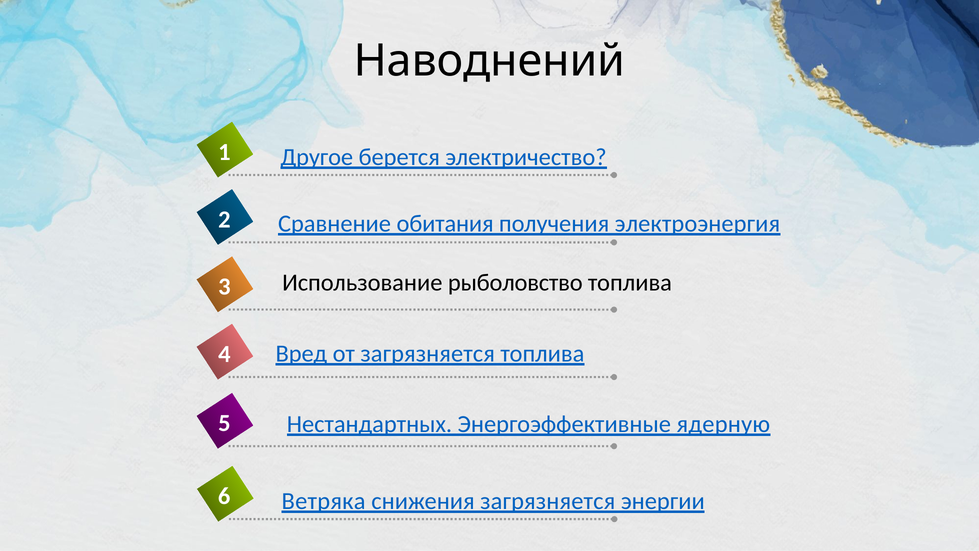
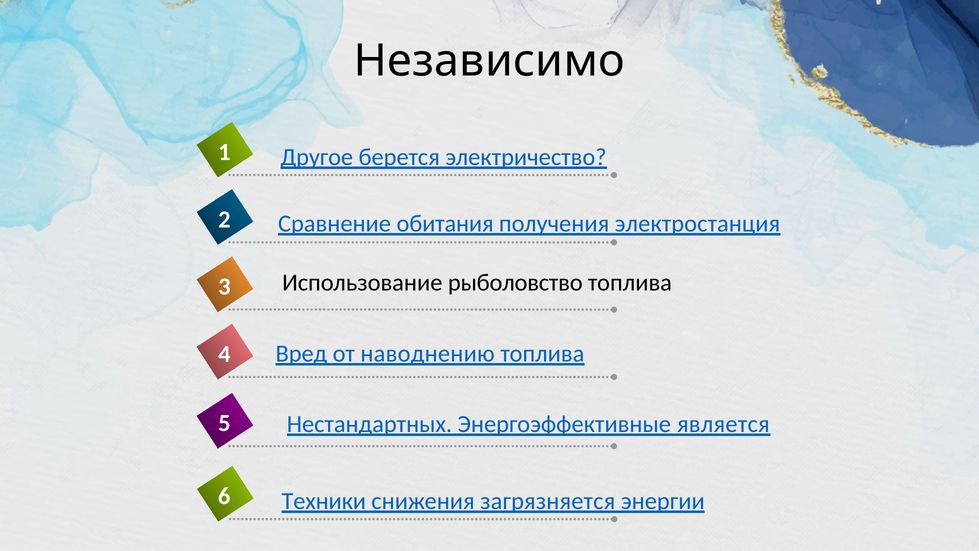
Наводнений: Наводнений -> Независимо
электроэнергия: электроэнергия -> электростанция
от загрязняется: загрязняется -> наводнению
ядерную: ядерную -> является
Ветряка: Ветряка -> Техники
